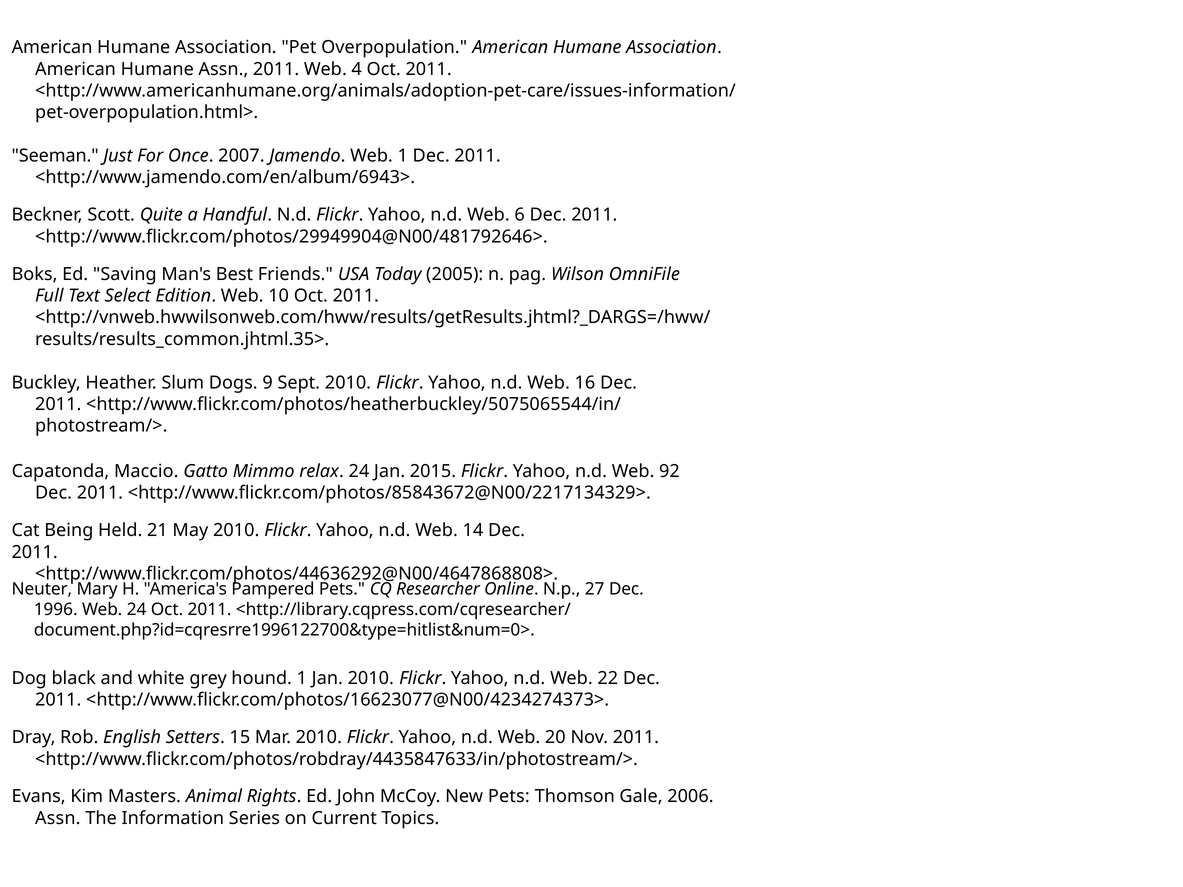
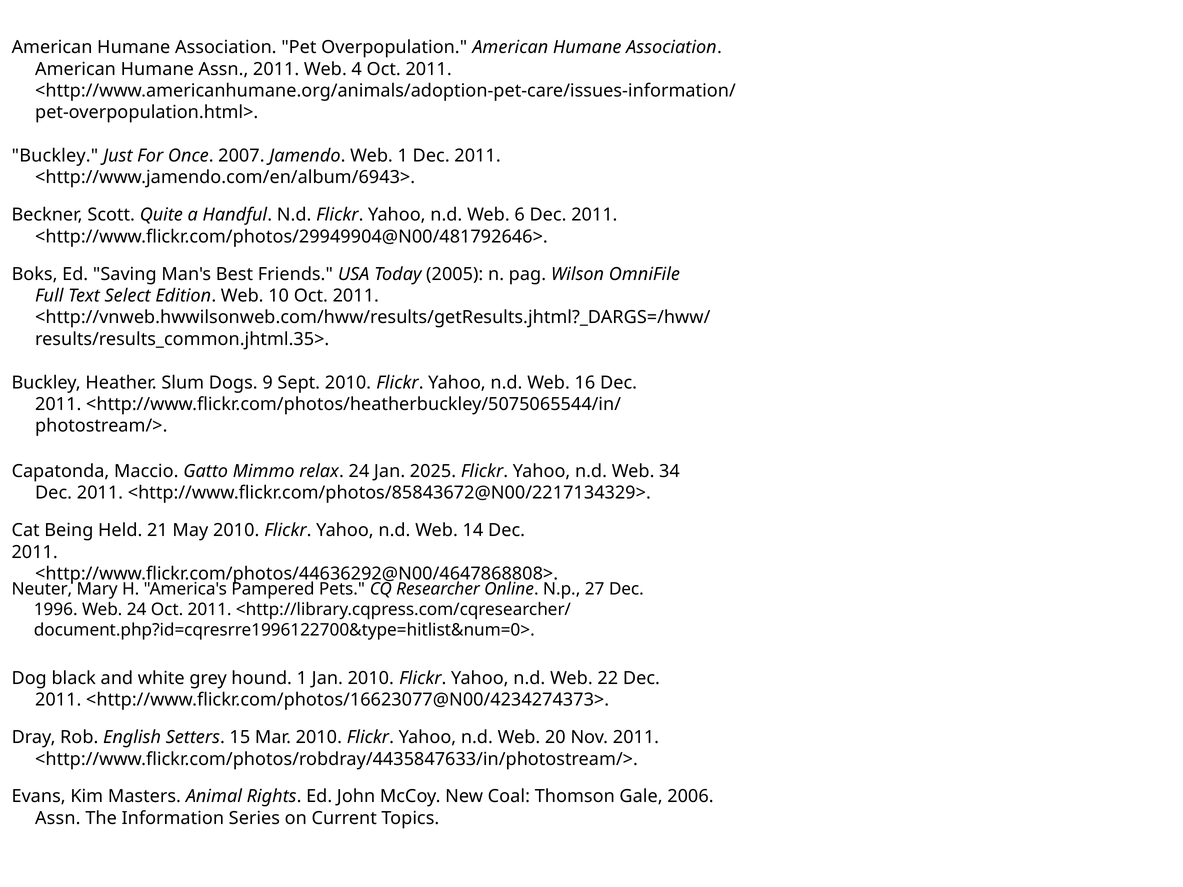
Seeman at (55, 156): Seeman -> Buckley
2015: 2015 -> 2025
92: 92 -> 34
New Pets: Pets -> Coal
